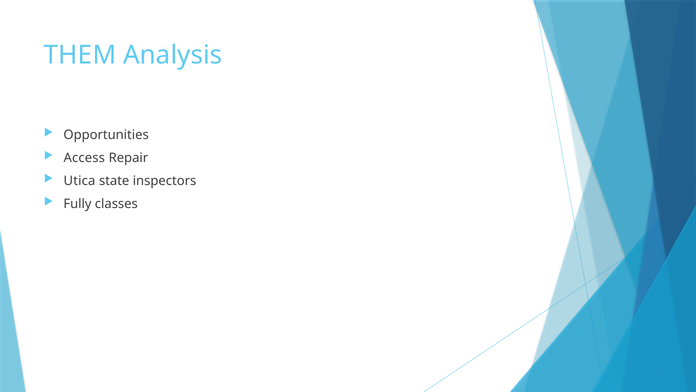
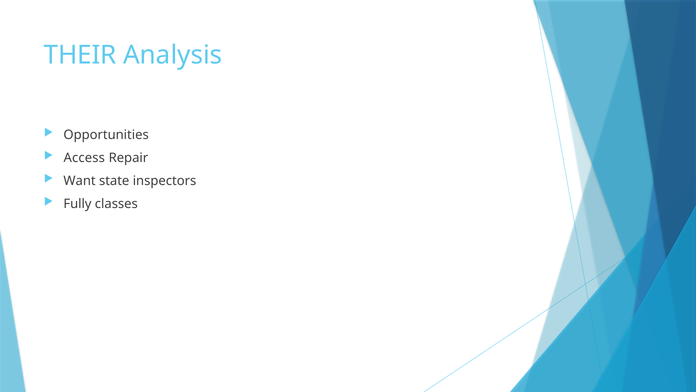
THEM: THEM -> THEIR
Utica: Utica -> Want
